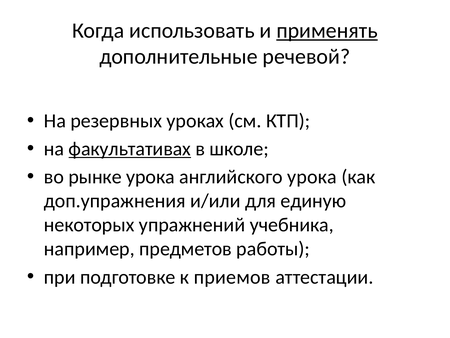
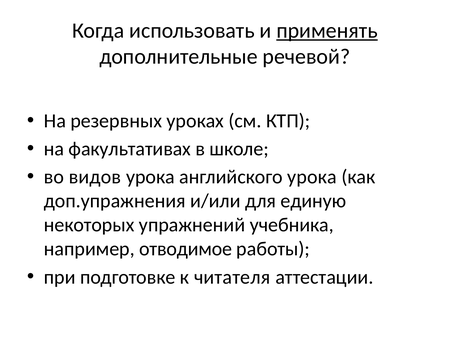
факультативах underline: present -> none
рынке: рынке -> видов
предметов: предметов -> отводимое
приемов: приемов -> читателя
